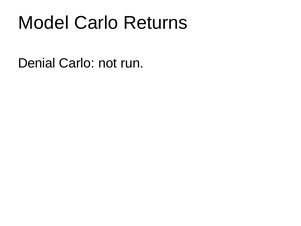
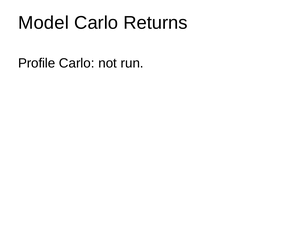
Denial: Denial -> Profile
